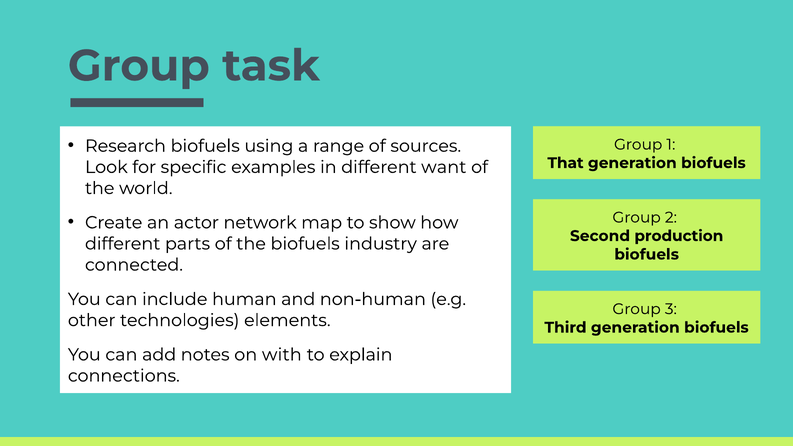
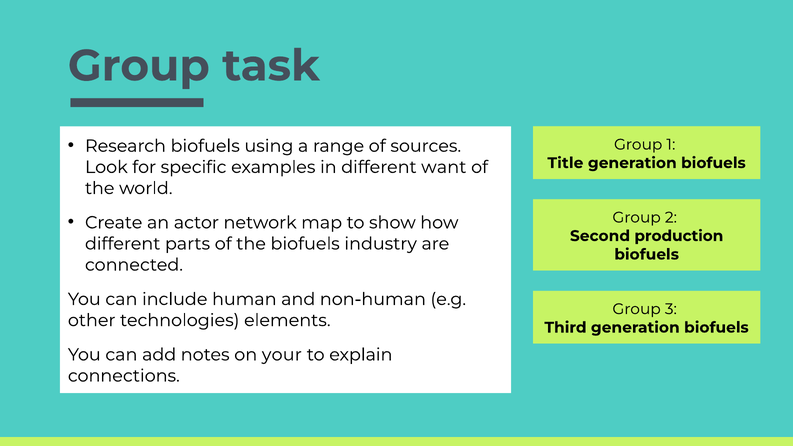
That: That -> Title
with: with -> your
